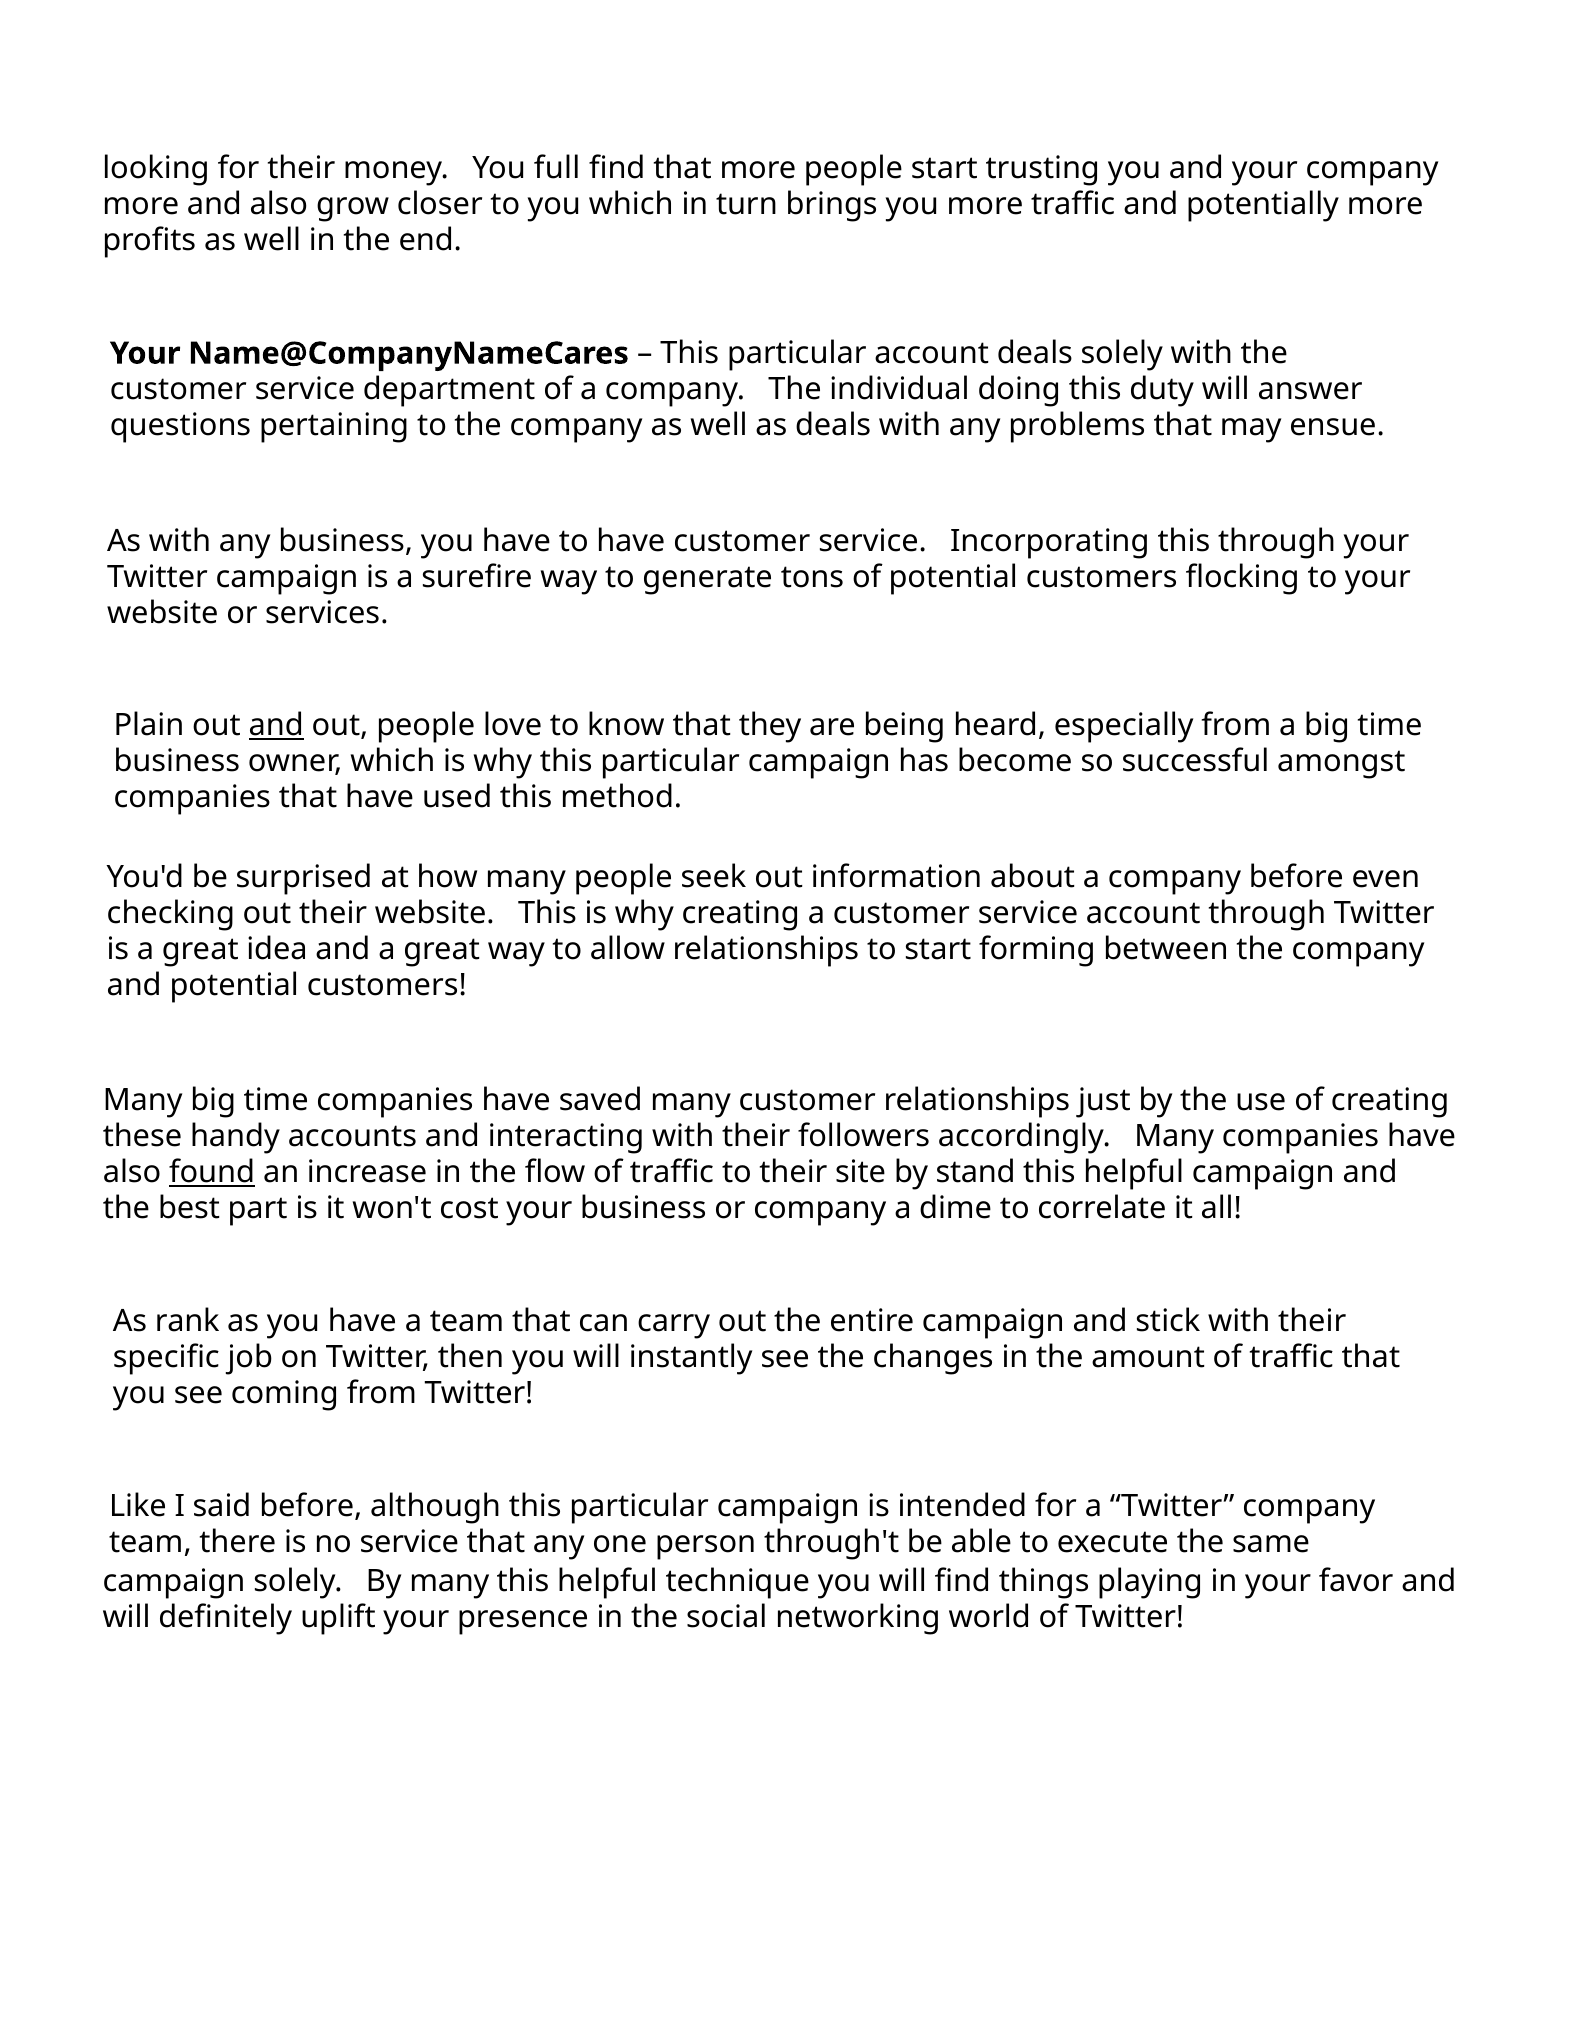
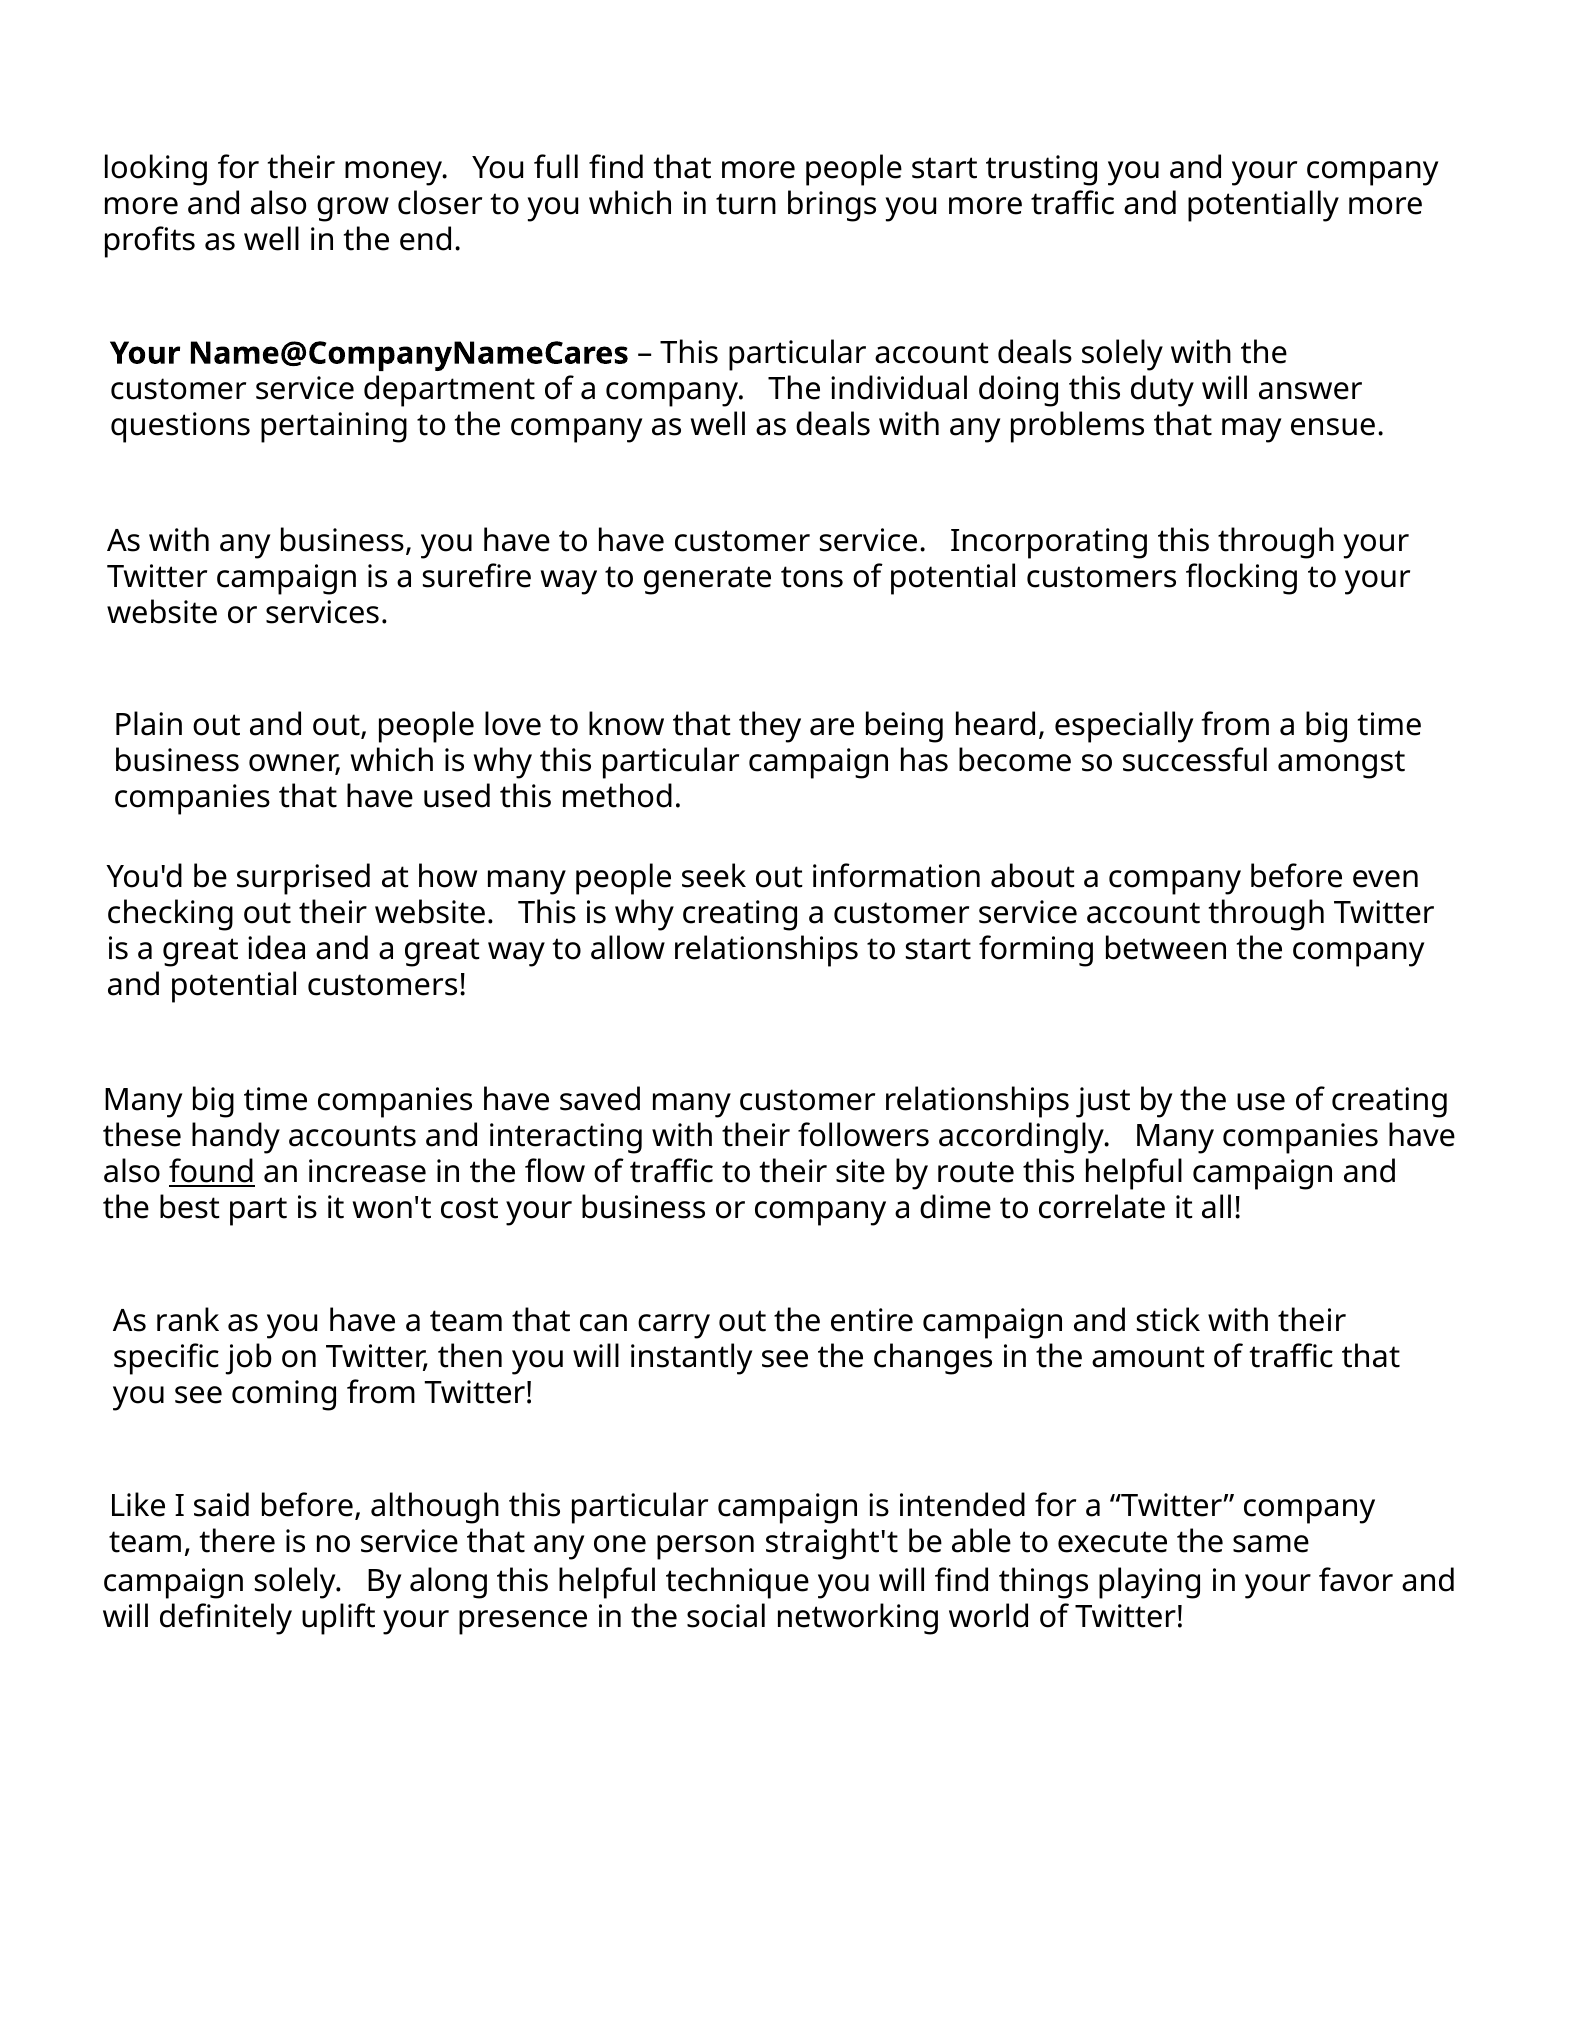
and at (276, 726) underline: present -> none
stand: stand -> route
through't: through't -> straight't
By many: many -> along
